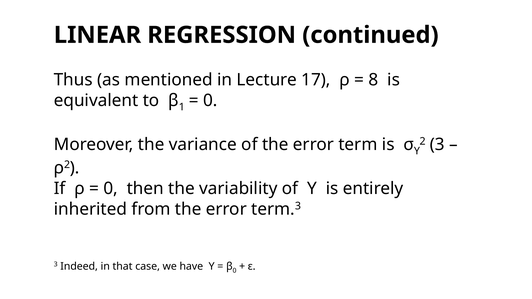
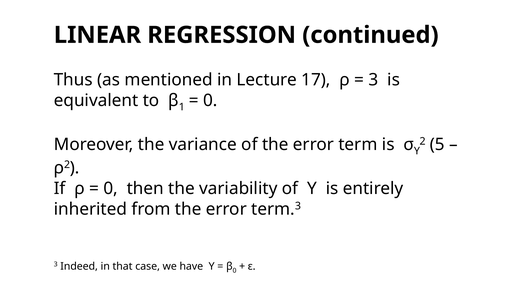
8 at (373, 80): 8 -> 3
3 at (437, 145): 3 -> 5
